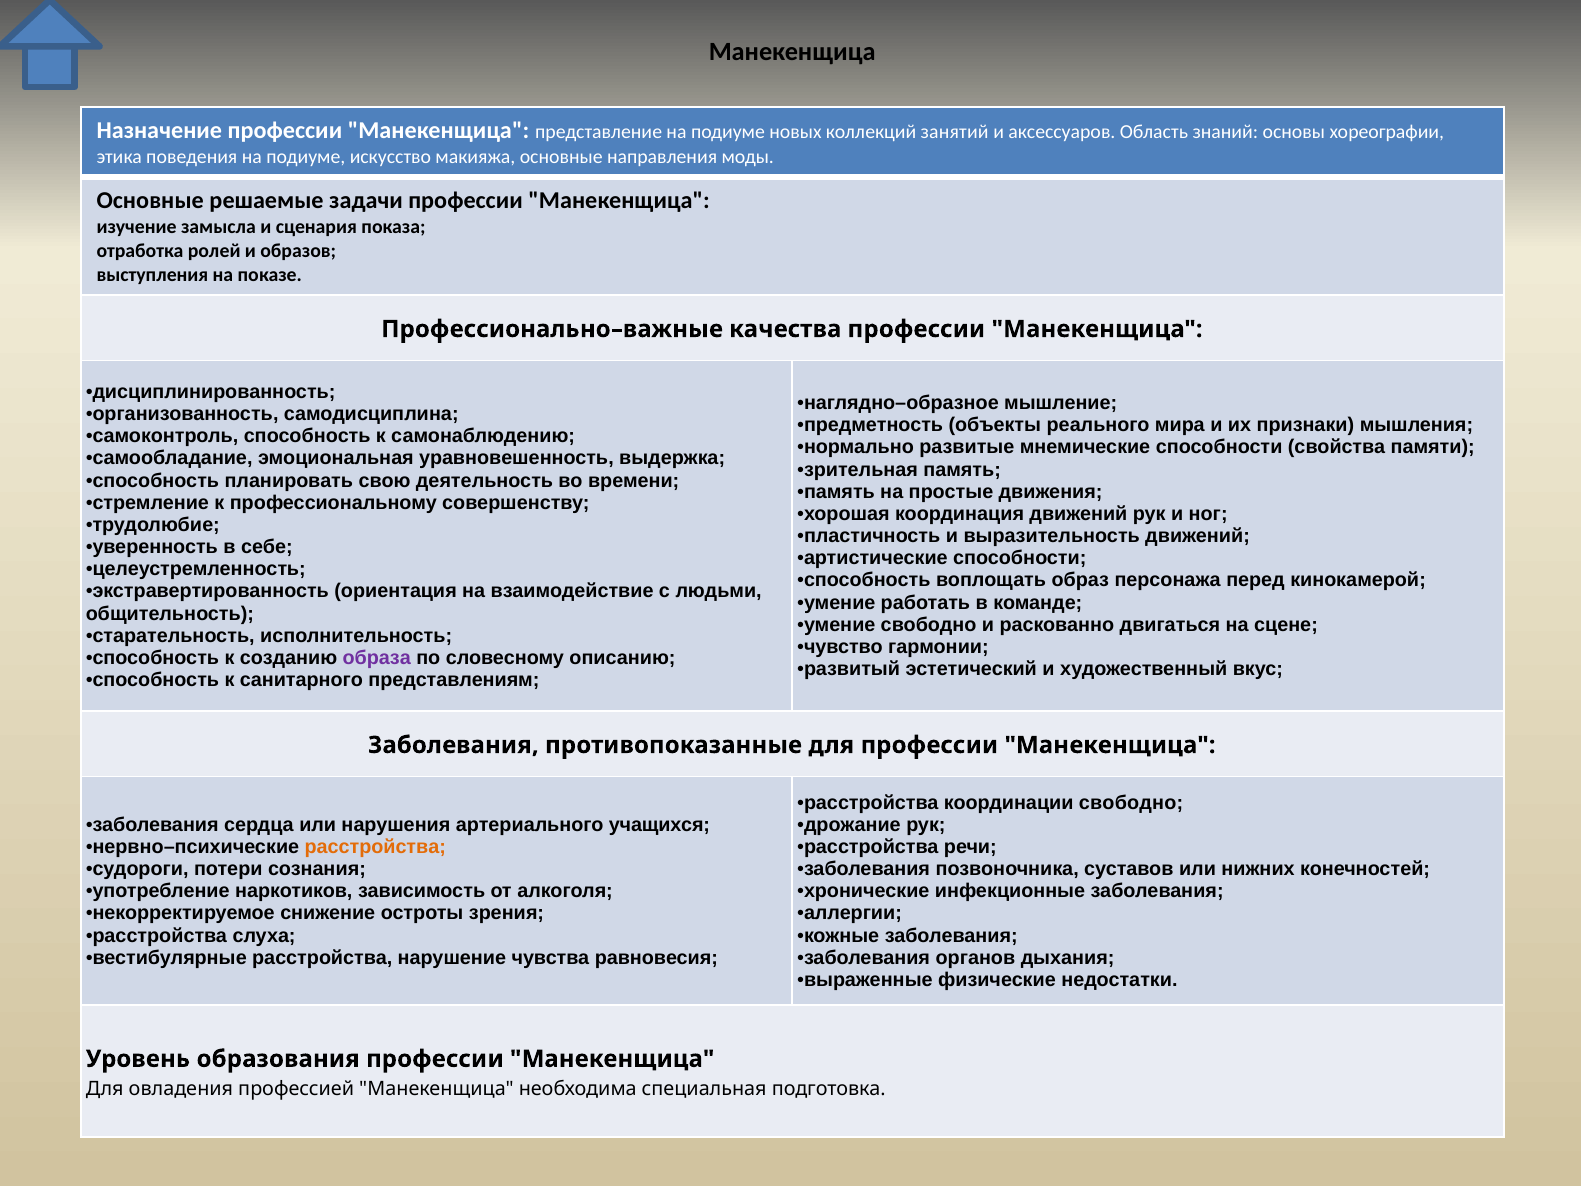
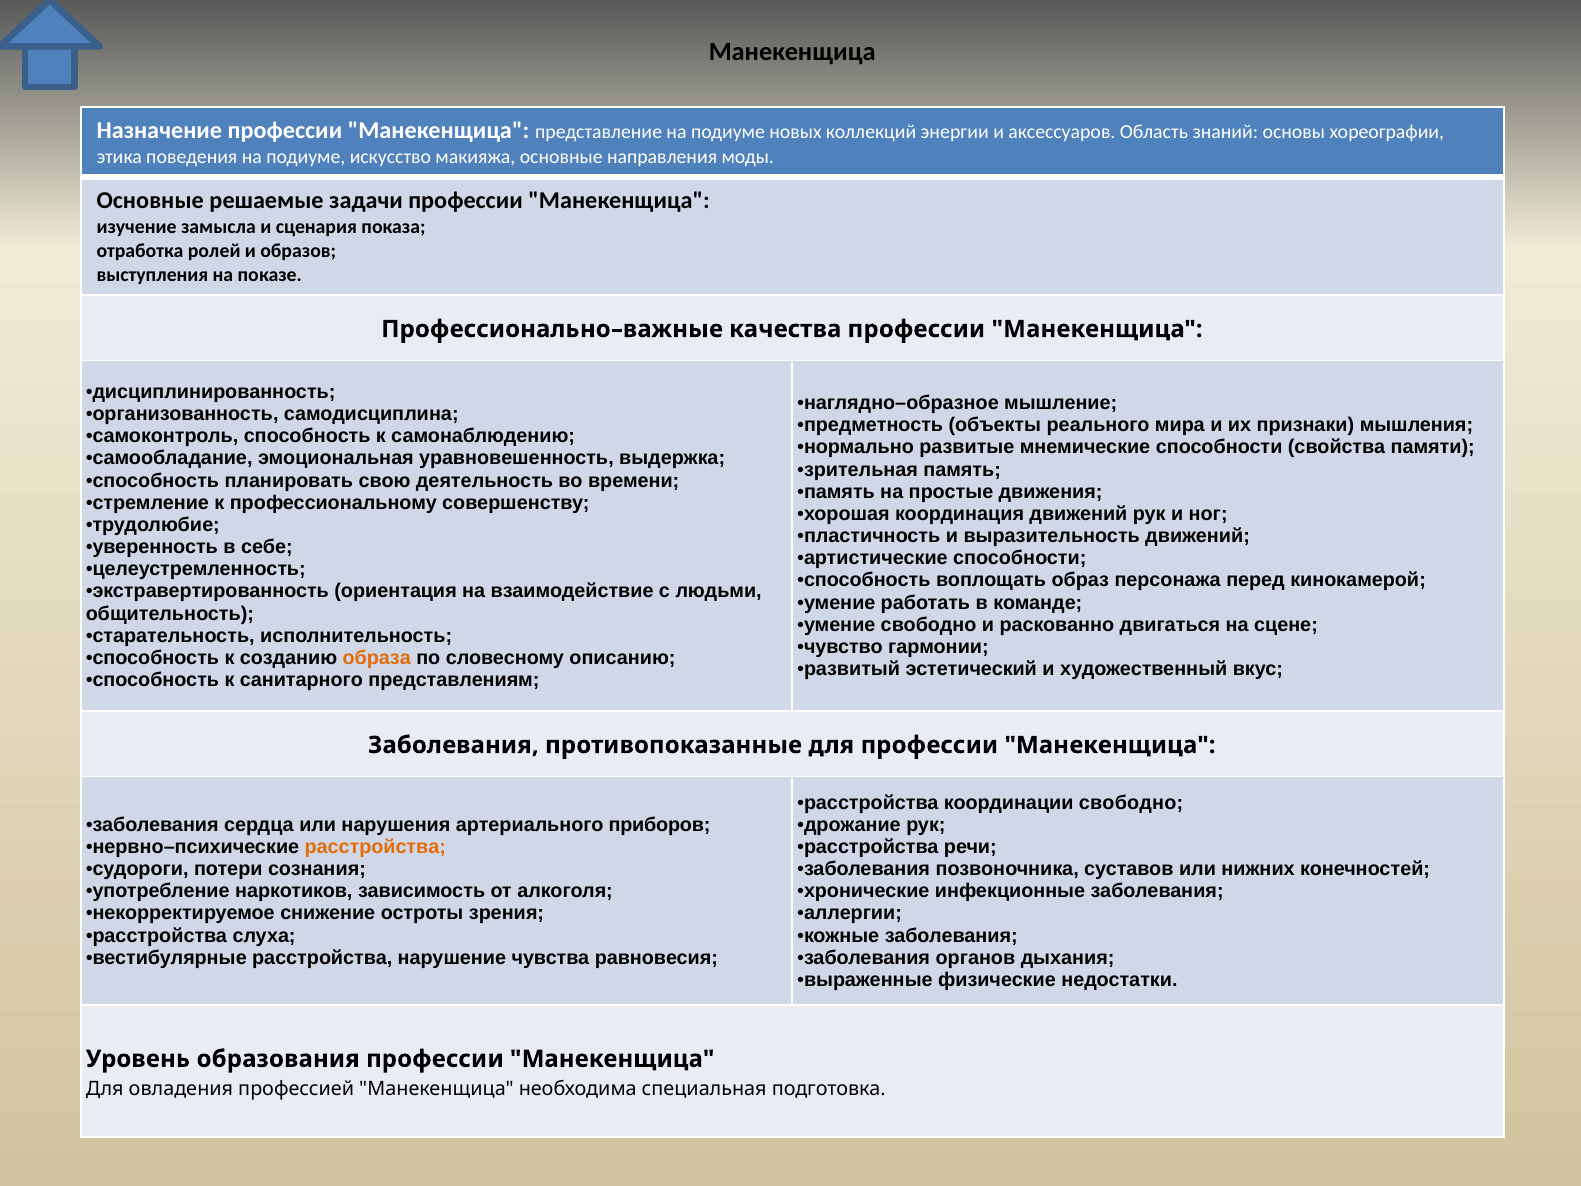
занятий: занятий -> энергии
образа colour: purple -> orange
учащихся: учащихся -> приборов
